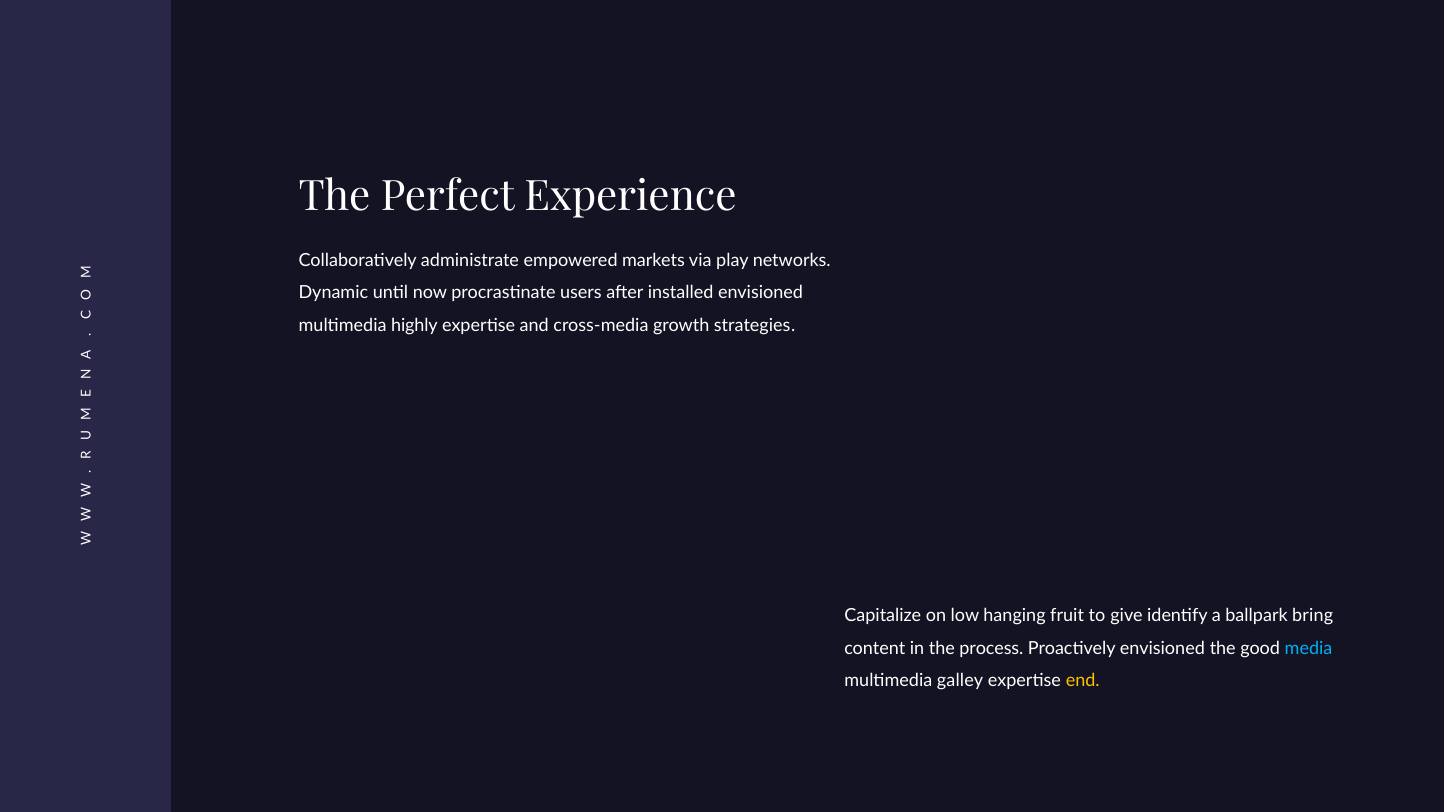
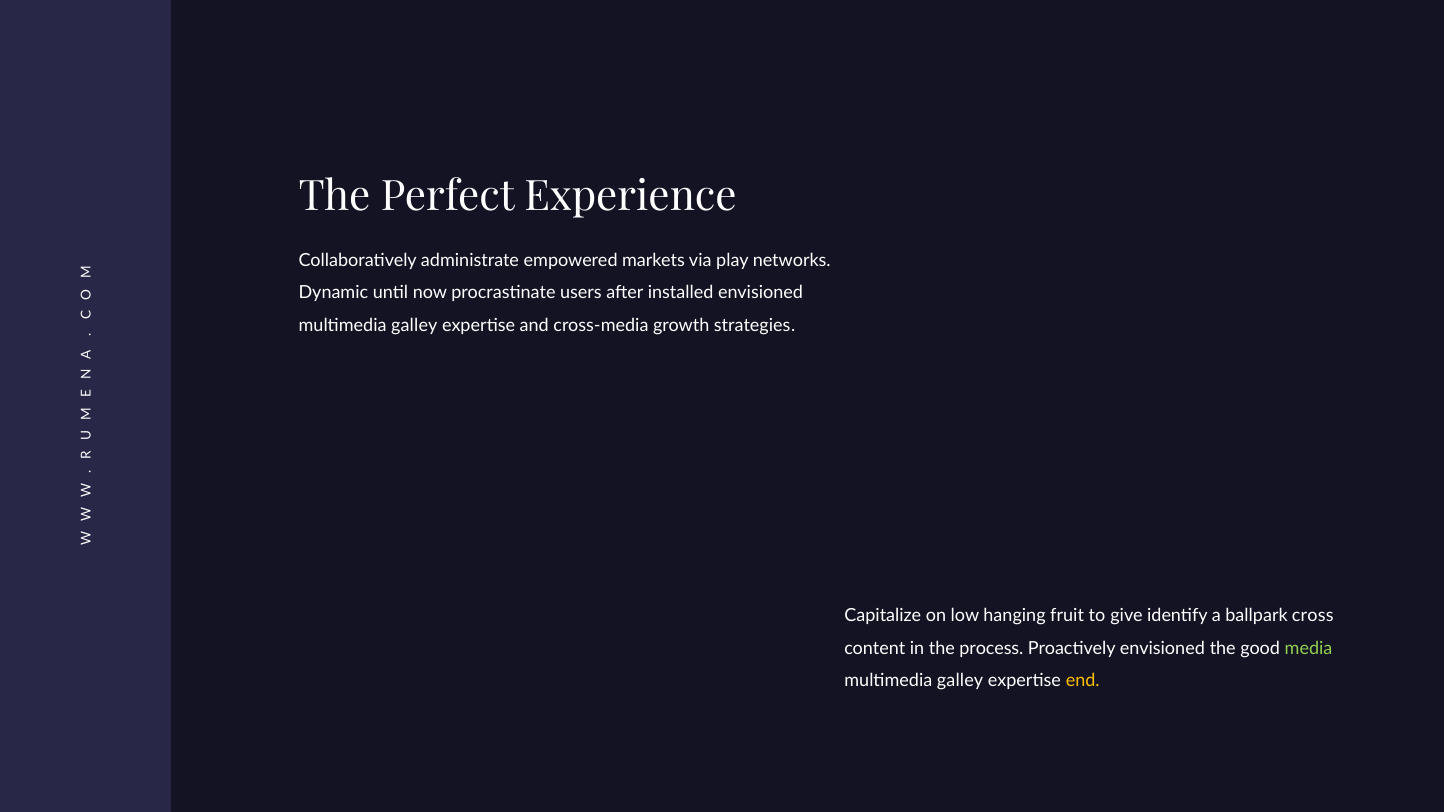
highly at (414, 325): highly -> galley
bring: bring -> cross
media colour: light blue -> light green
